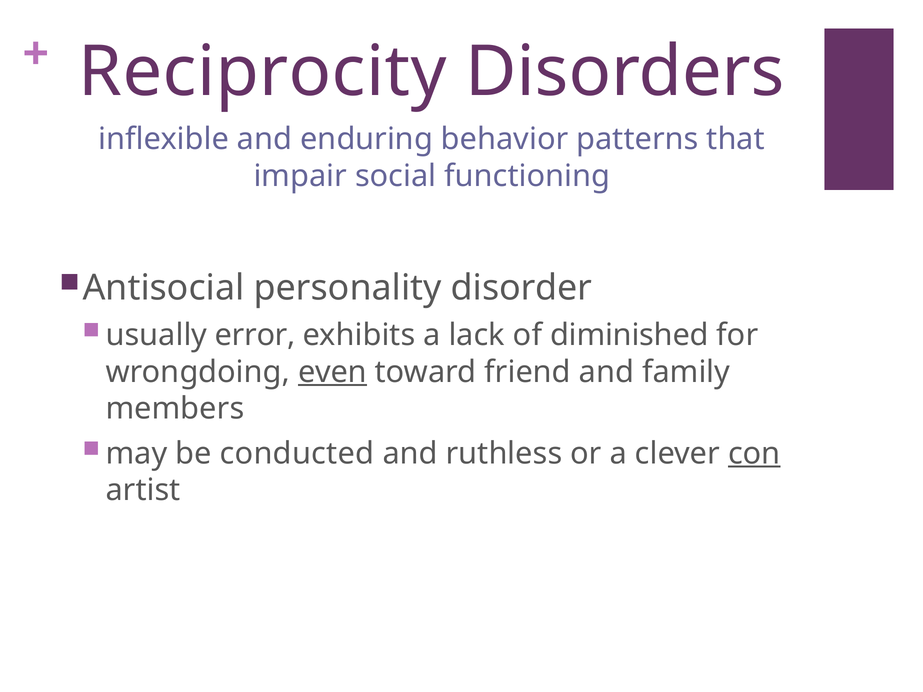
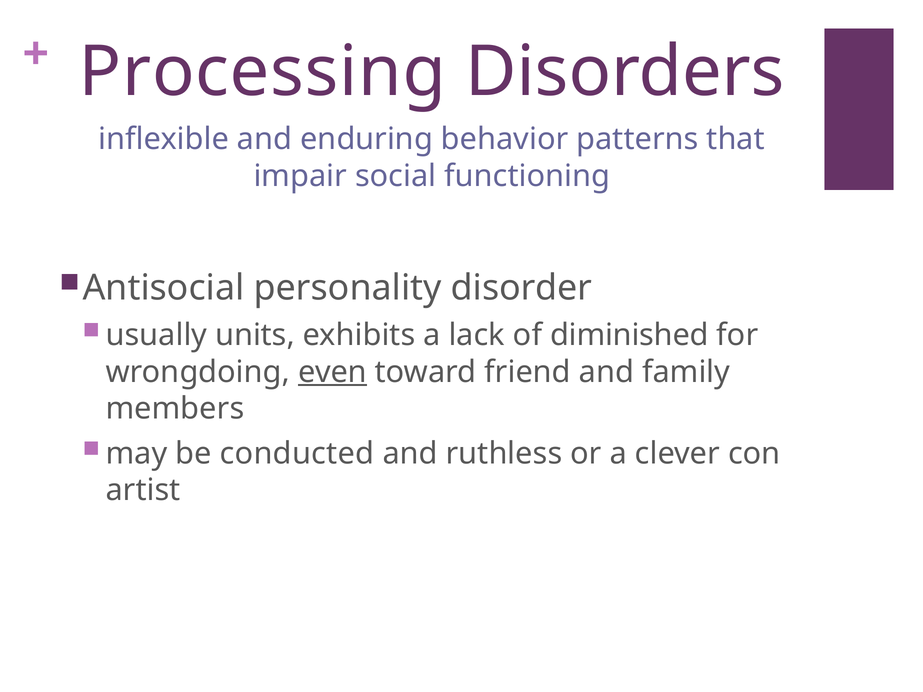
Reciprocity: Reciprocity -> Processing
error: error -> units
con underline: present -> none
